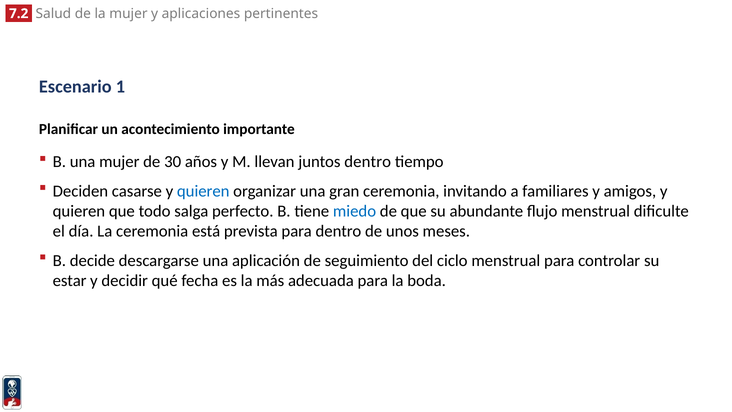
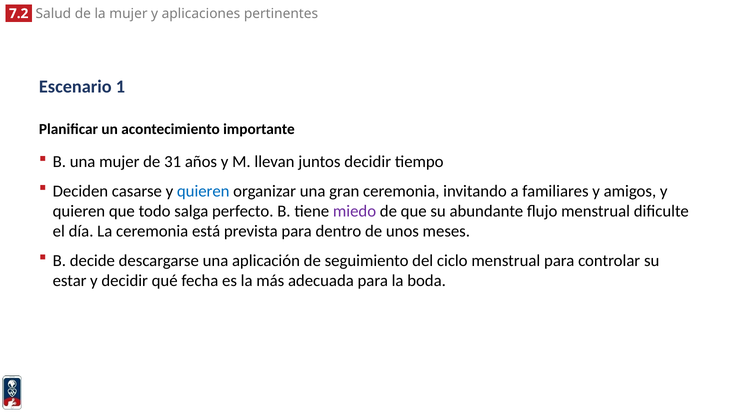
30: 30 -> 31
juntos dentro: dentro -> decidir
miedo colour: blue -> purple
